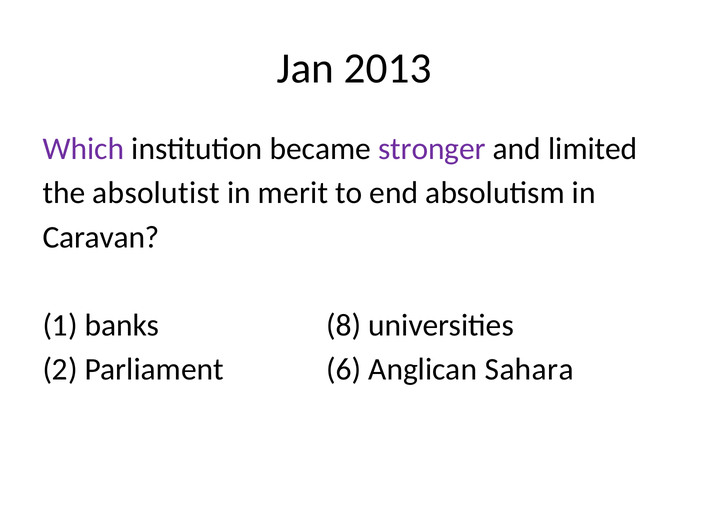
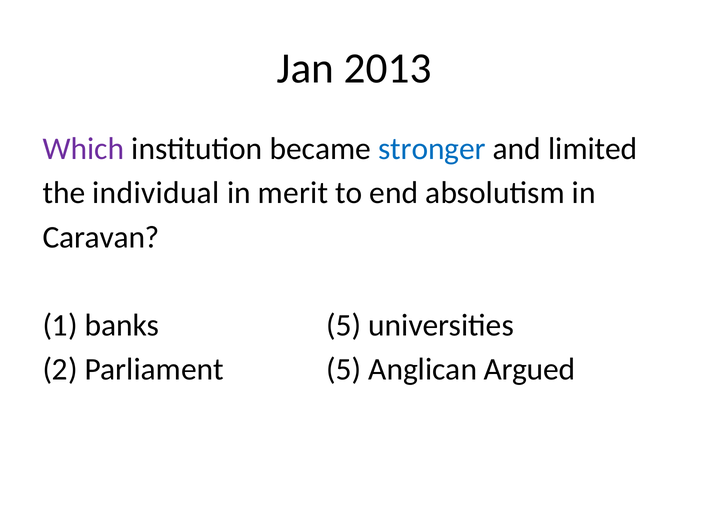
stronger colour: purple -> blue
absolutist: absolutist -> individual
banks 8: 8 -> 5
Parliament 6: 6 -> 5
Sahara: Sahara -> Argued
